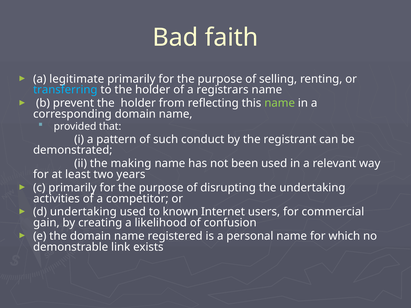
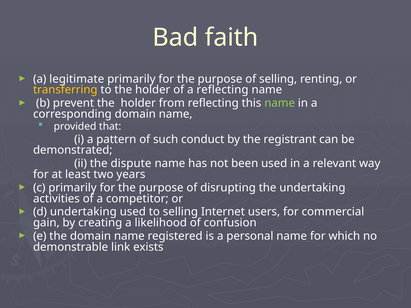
transferring colour: light blue -> yellow
a registrars: registrars -> reflecting
making: making -> dispute
to known: known -> selling
